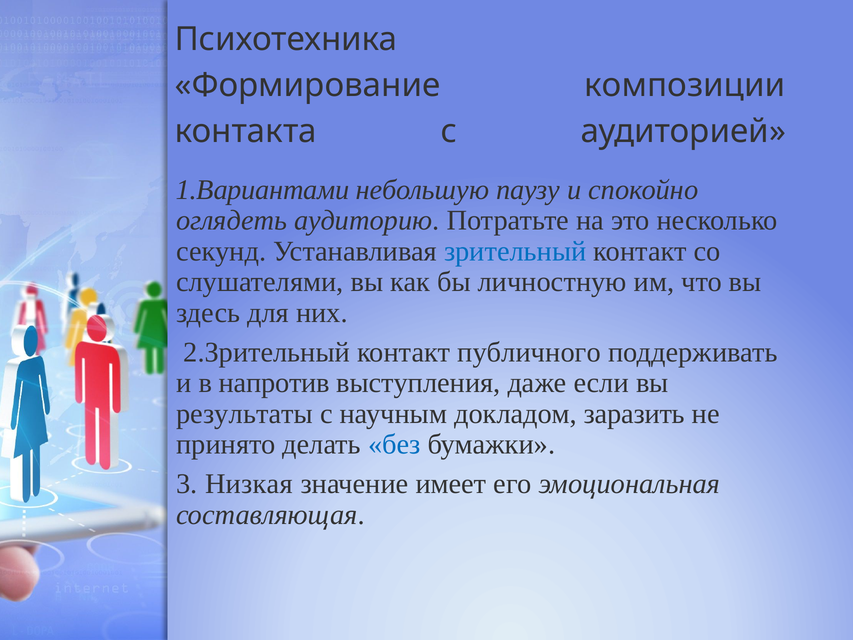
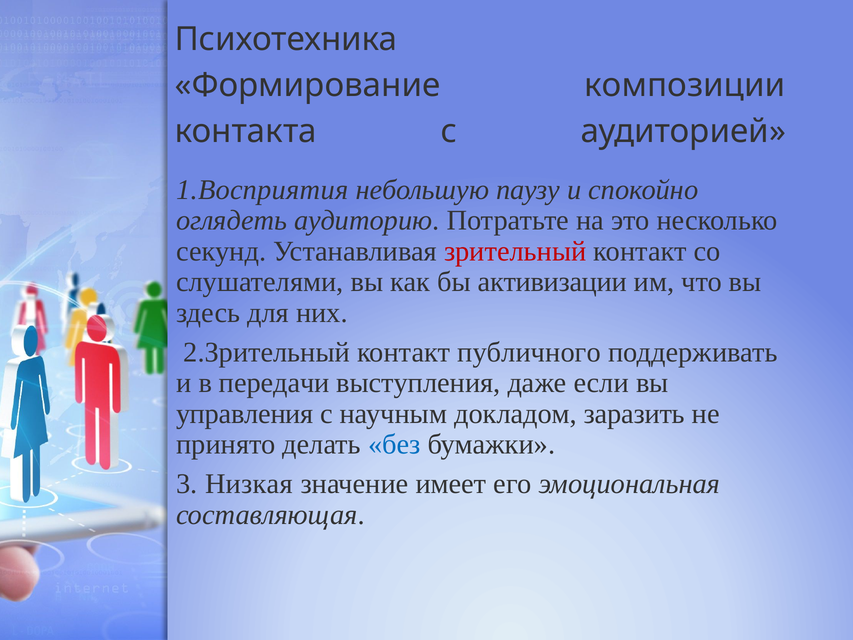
1.Вариантами: 1.Вариантами -> 1.Восприятия
зрительный colour: blue -> red
личностную: личностную -> активизации
напротив: напротив -> передачи
результаты: результаты -> управления
